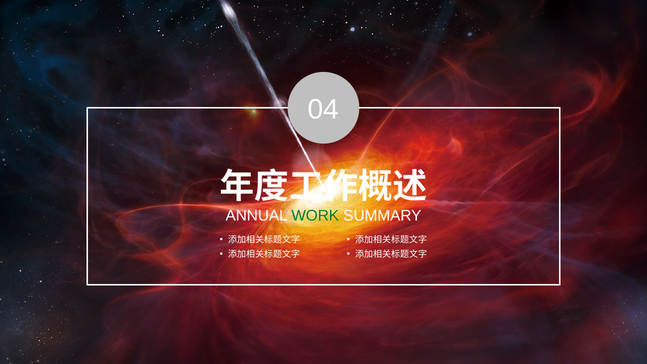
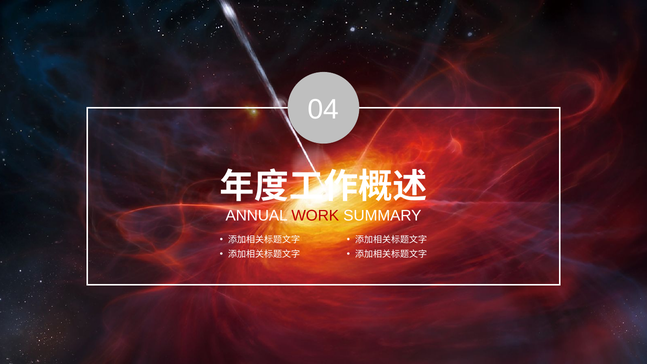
WORK colour: green -> red
